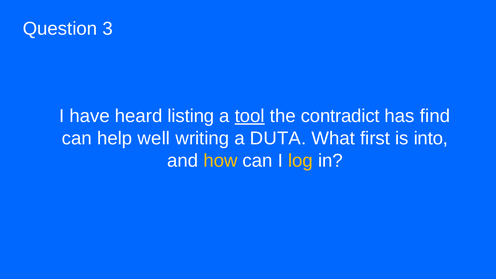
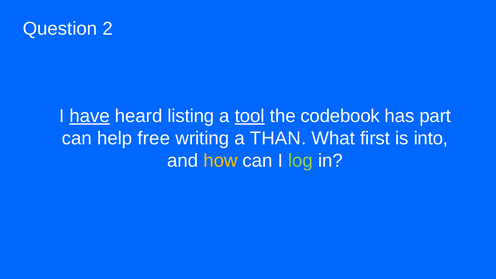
3: 3 -> 2
have underline: none -> present
contradict: contradict -> codebook
find: find -> part
well: well -> free
DUTA: DUTA -> THAN
log colour: yellow -> light green
